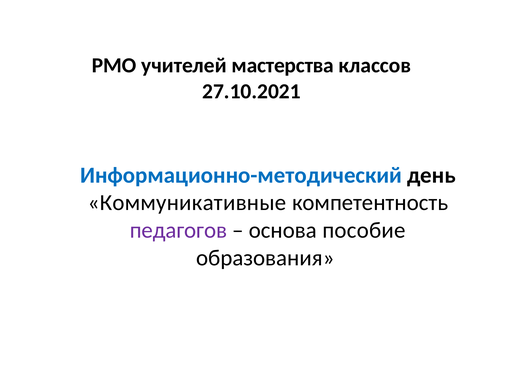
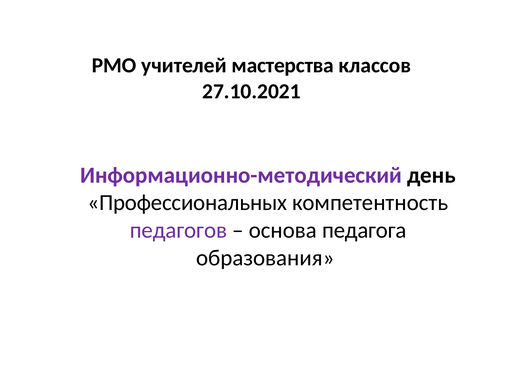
Информационно-методический colour: blue -> purple
Коммуникативные: Коммуникативные -> Профессиональных
пособие: пособие -> педагога
